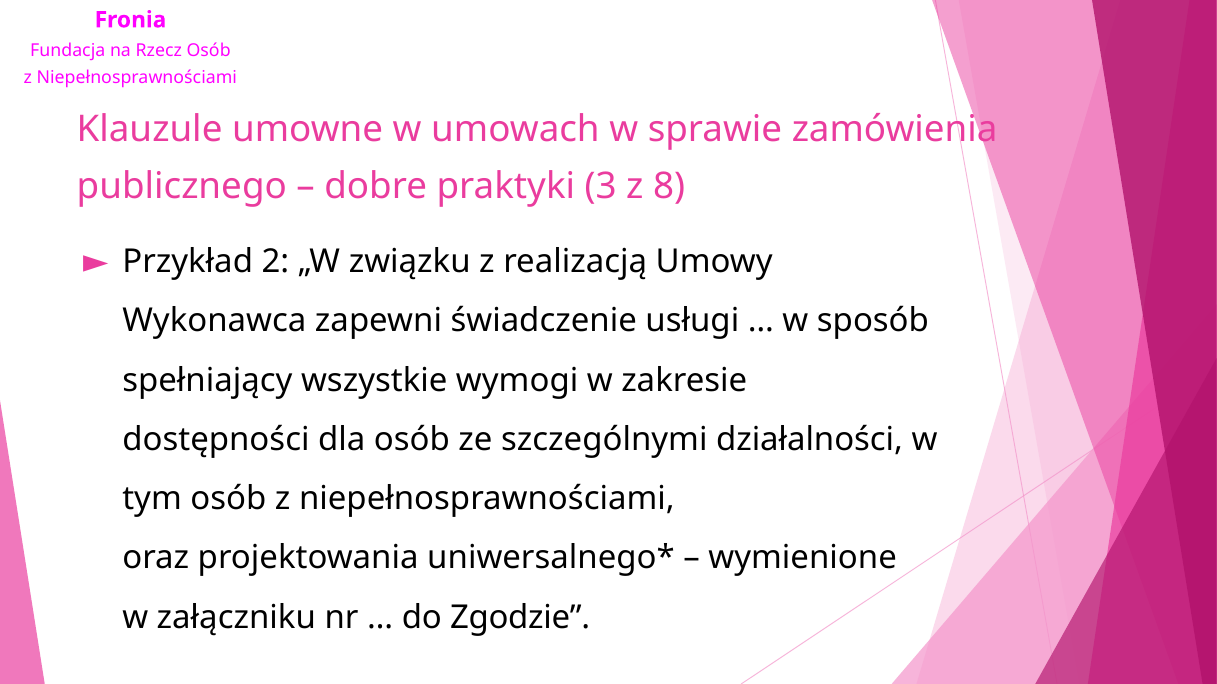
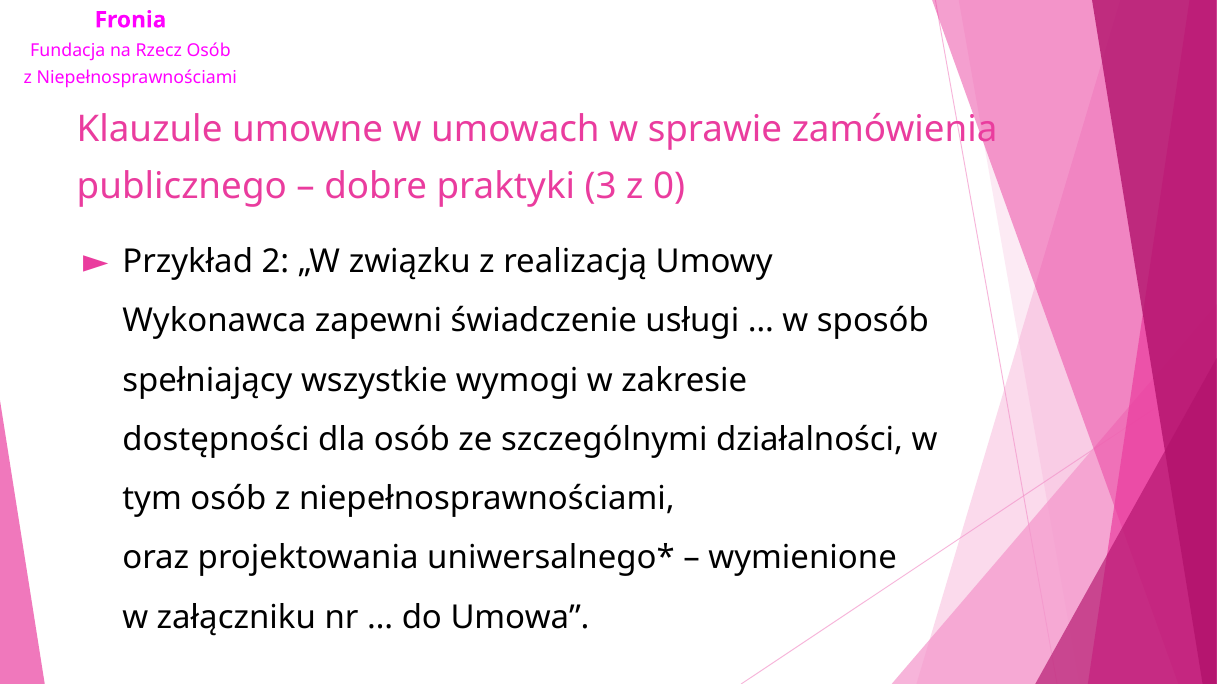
8: 8 -> 0
Zgodzie: Zgodzie -> Umowa
